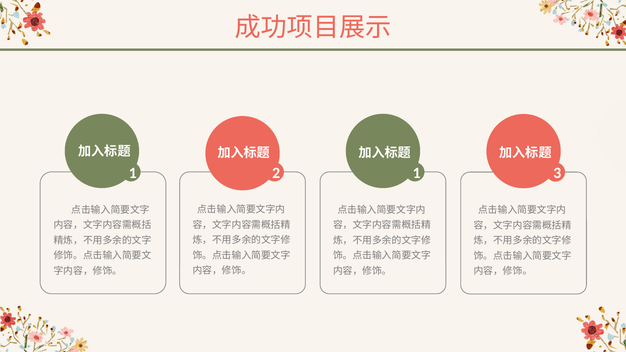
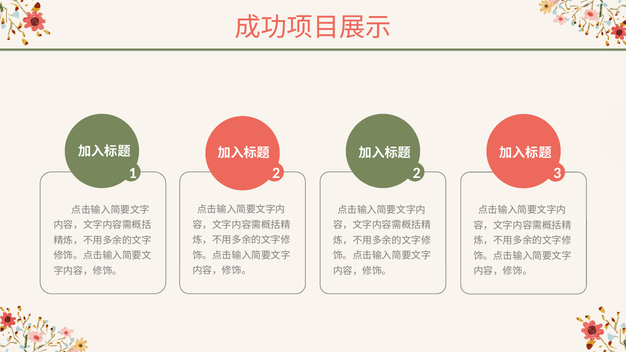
2 1: 1 -> 2
